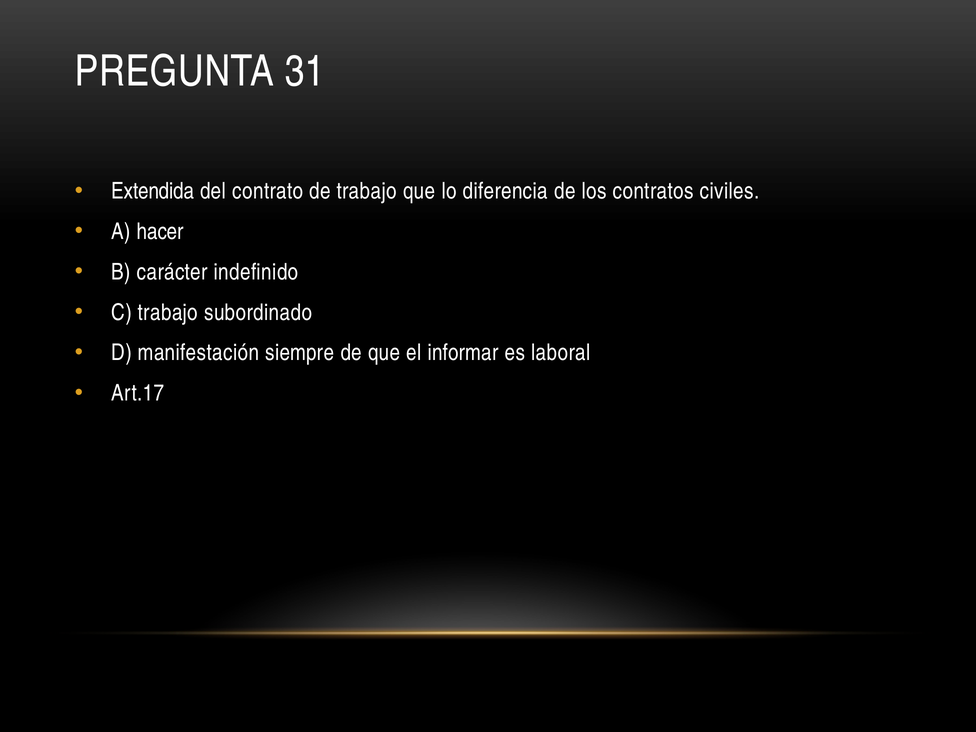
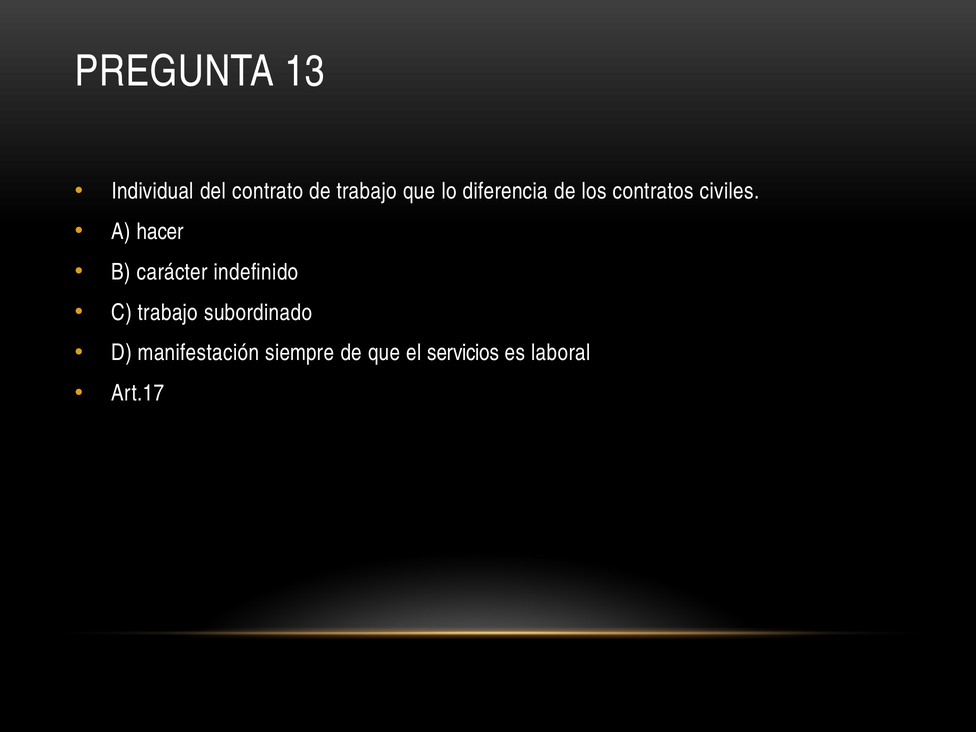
31: 31 -> 13
Extendida: Extendida -> Individual
informar: informar -> servicios
